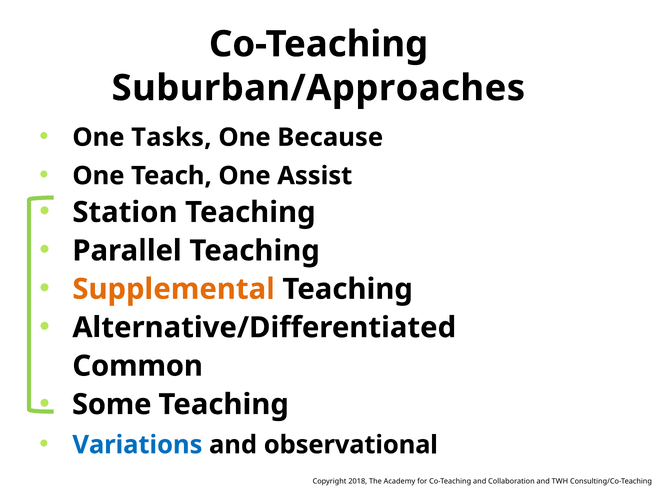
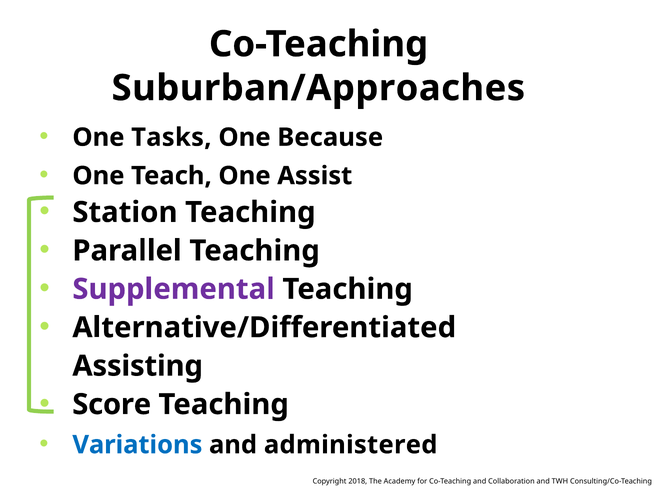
Supplemental colour: orange -> purple
Common: Common -> Assisting
Some: Some -> Score
observational: observational -> administered
